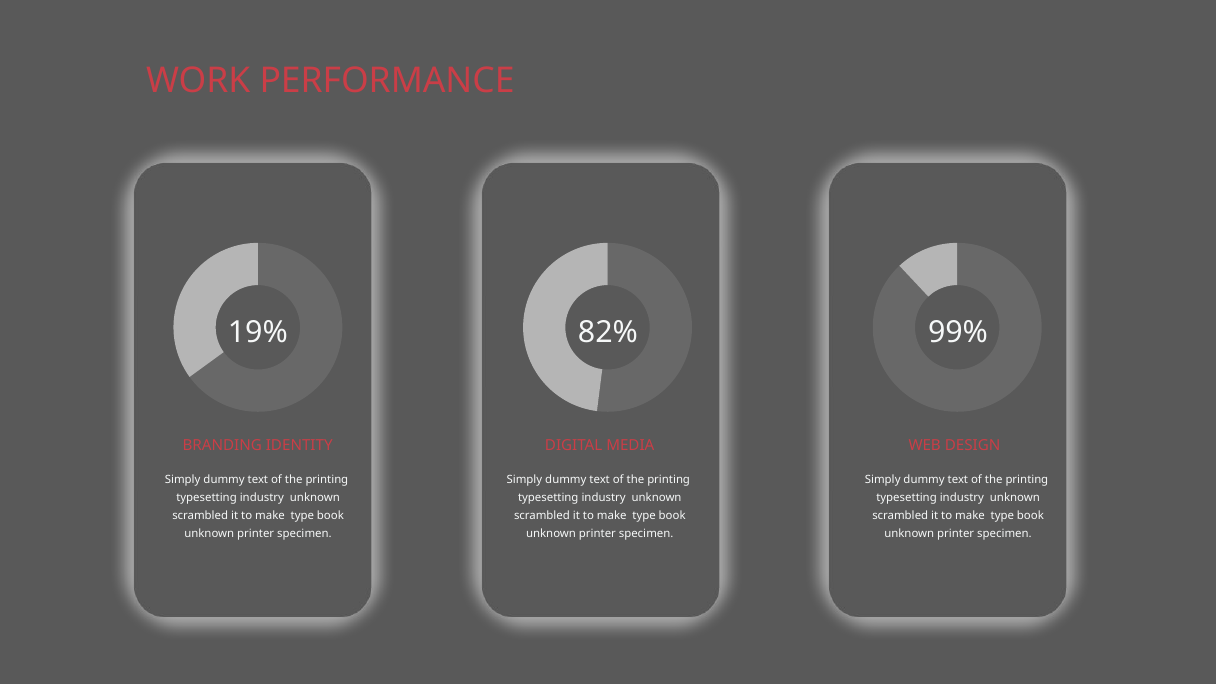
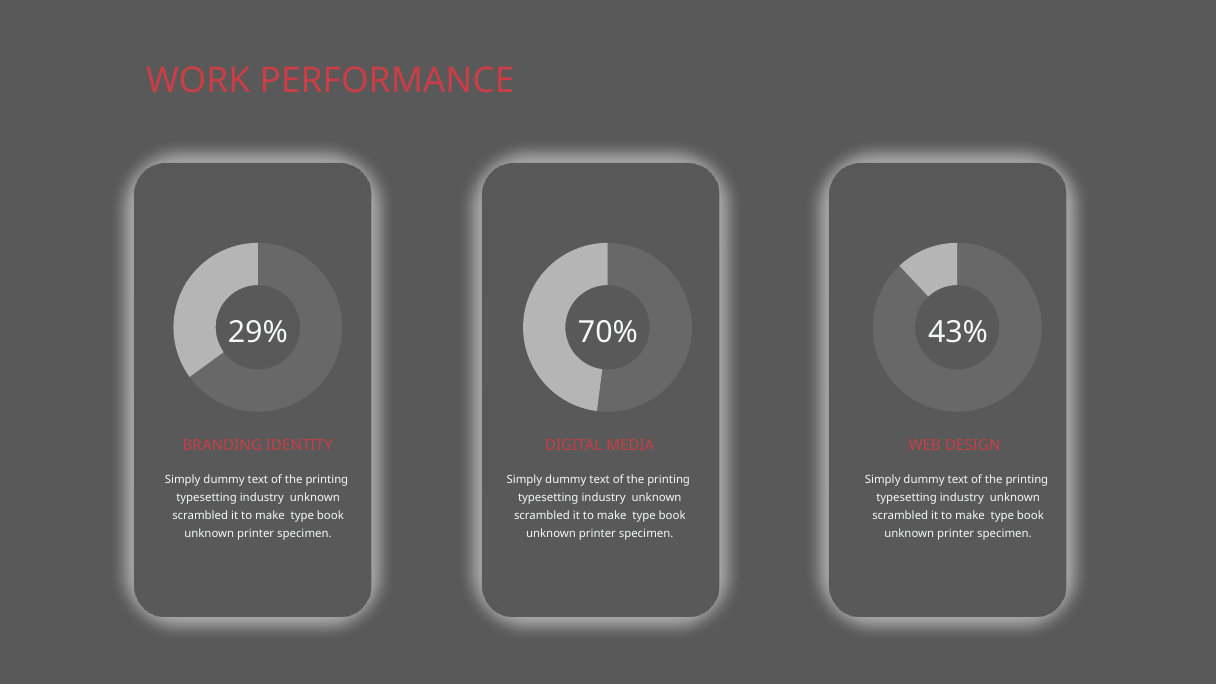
19%: 19% -> 29%
82%: 82% -> 70%
99%: 99% -> 43%
